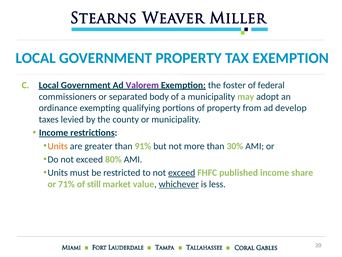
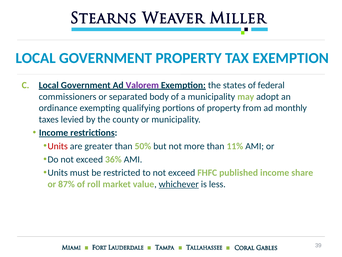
foster: foster -> states
develop: develop -> monthly
Units at (58, 146) colour: orange -> red
91%: 91% -> 50%
30%: 30% -> 11%
80%: 80% -> 36%
exceed at (182, 172) underline: present -> none
71%: 71% -> 87%
still: still -> roll
